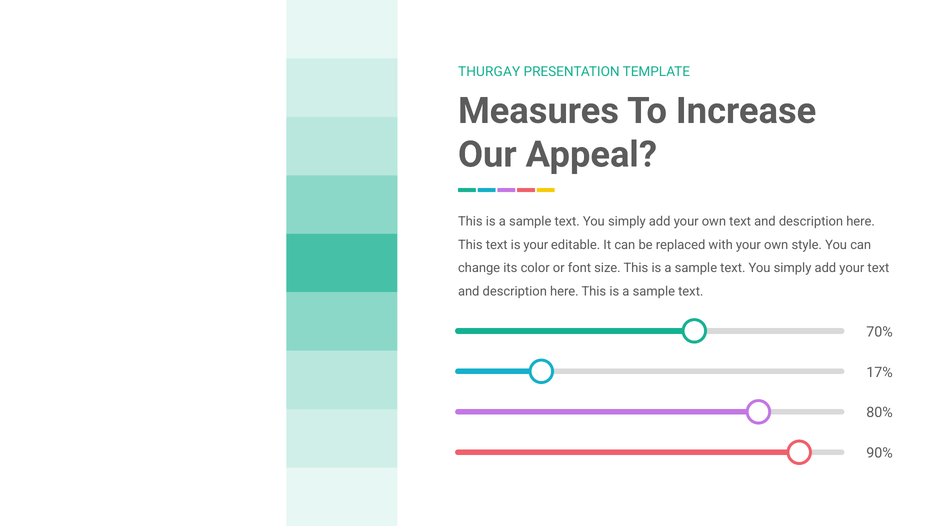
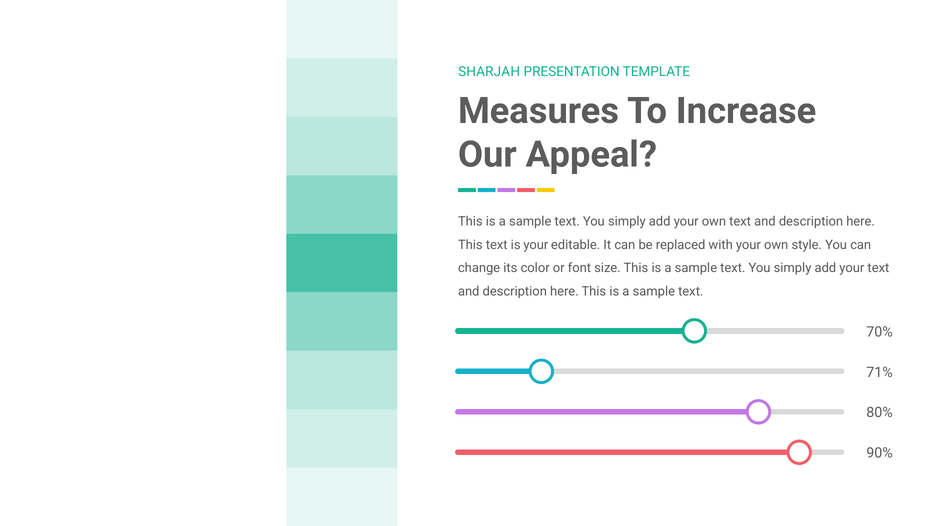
THURGAY: THURGAY -> SHARJAH
17%: 17% -> 71%
